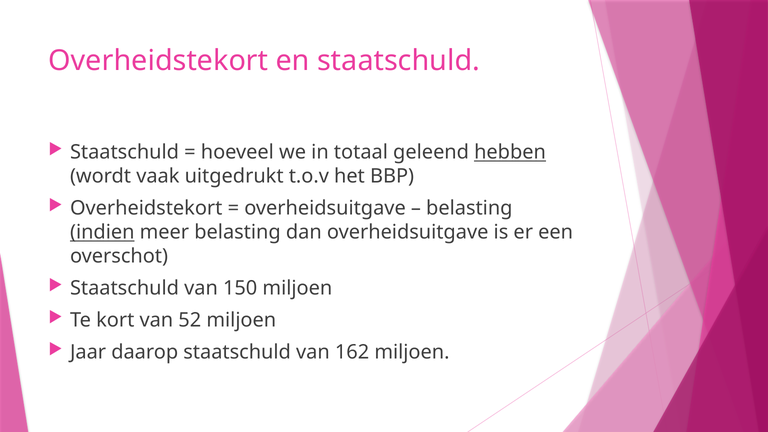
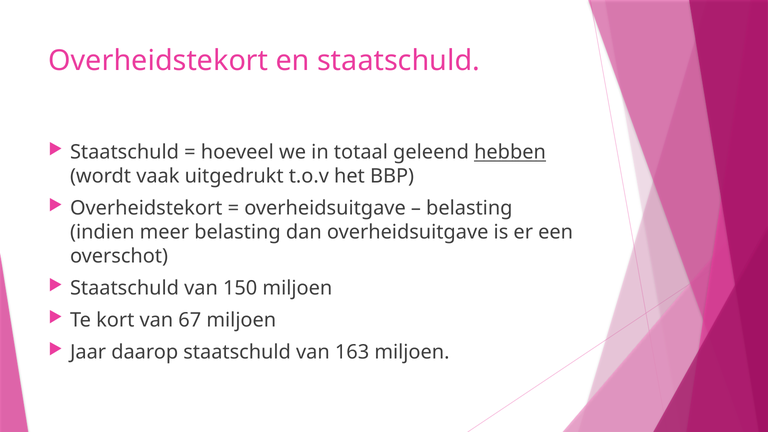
indien underline: present -> none
52: 52 -> 67
162: 162 -> 163
